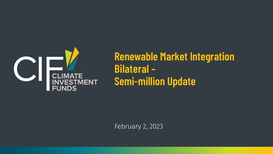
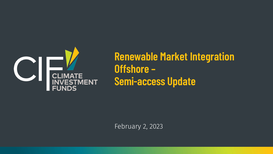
Bilateral: Bilateral -> Offshore
Semi-million: Semi-million -> Semi-access
